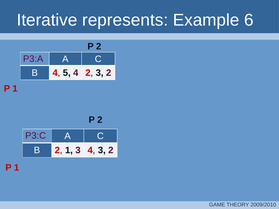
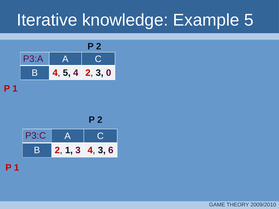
represents: represents -> knowledge
Example 6: 6 -> 5
2 3 2: 2 -> 0
4 3 2: 2 -> 6
